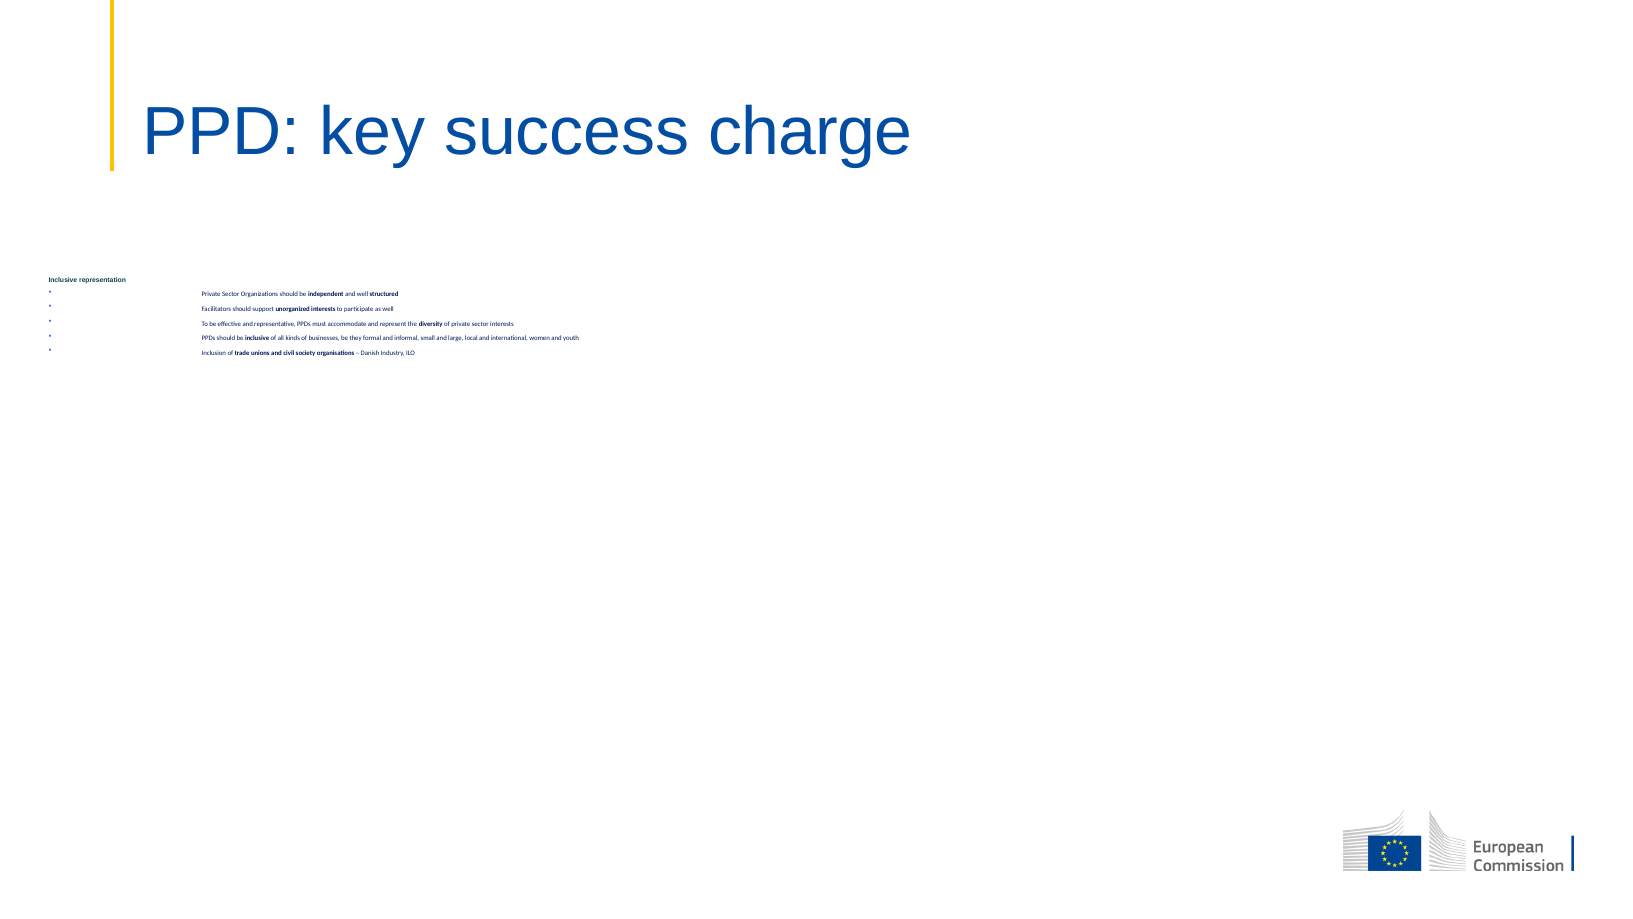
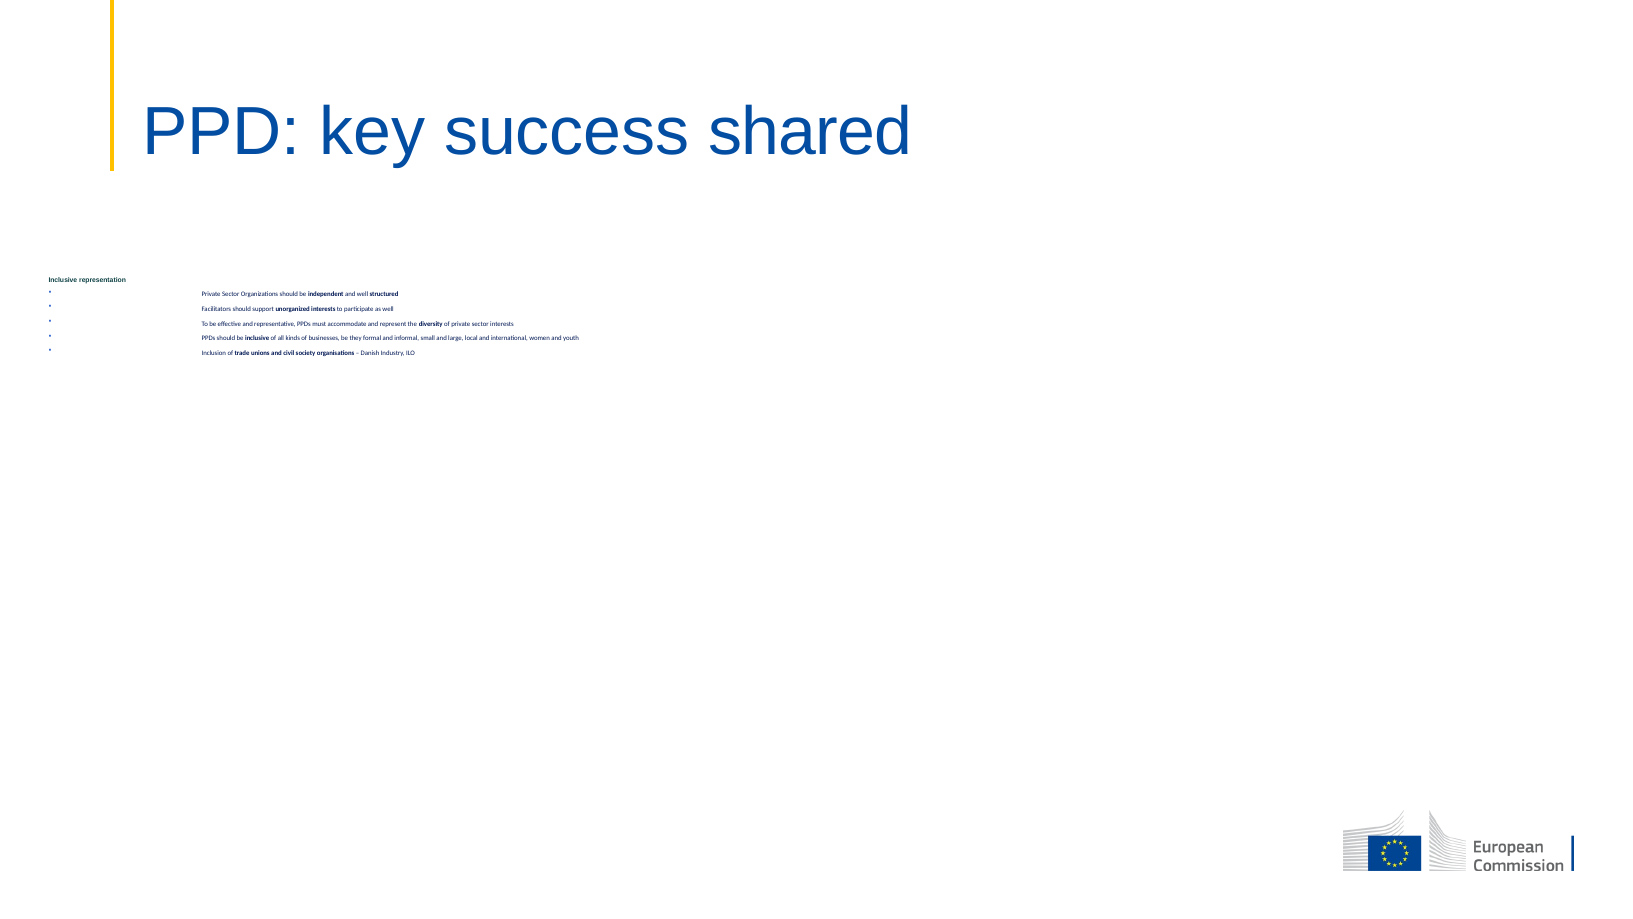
charge: charge -> shared
